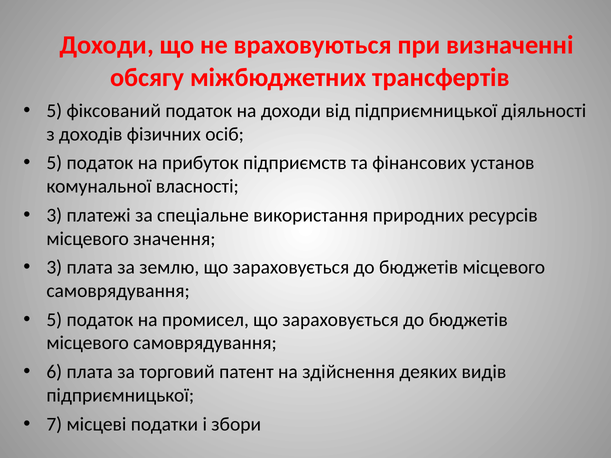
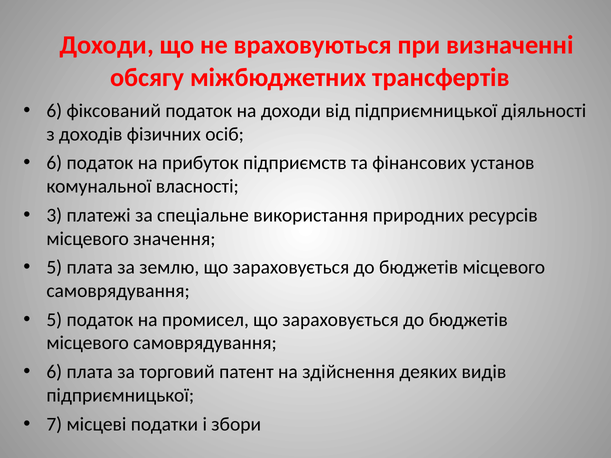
5 at (54, 111): 5 -> 6
5 at (54, 163): 5 -> 6
3 at (54, 268): 3 -> 5
